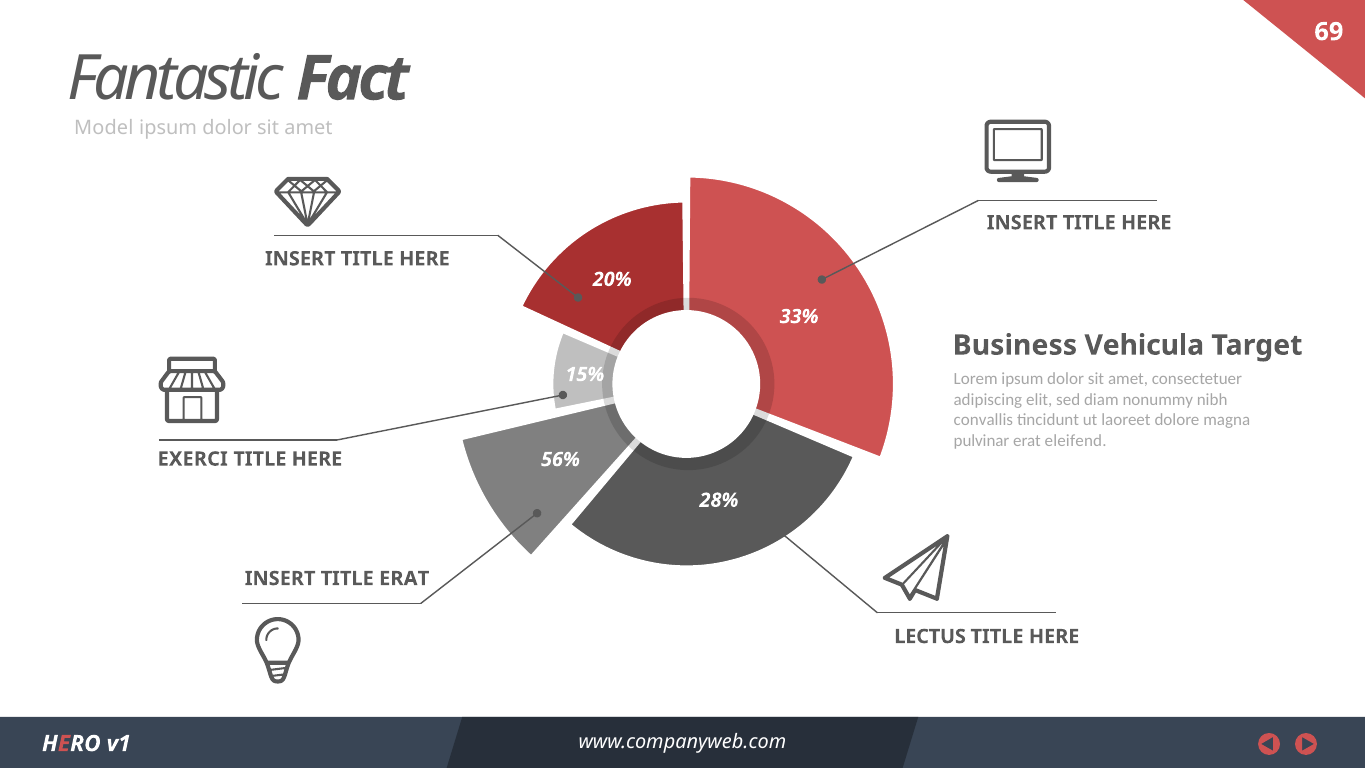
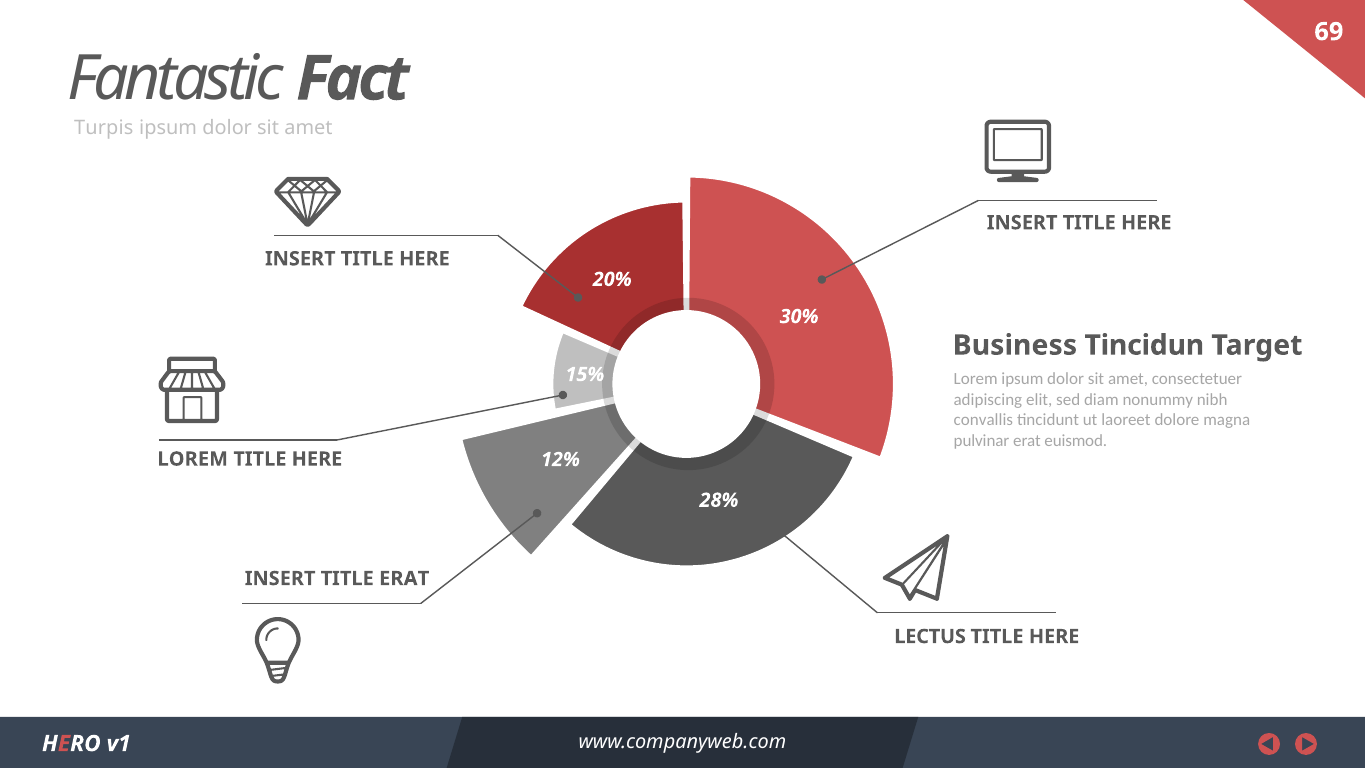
Model: Model -> Turpis
33%: 33% -> 30%
Vehicula: Vehicula -> Tincidun
eleifend: eleifend -> euismod
EXERCI at (193, 459): EXERCI -> LOREM
56%: 56% -> 12%
